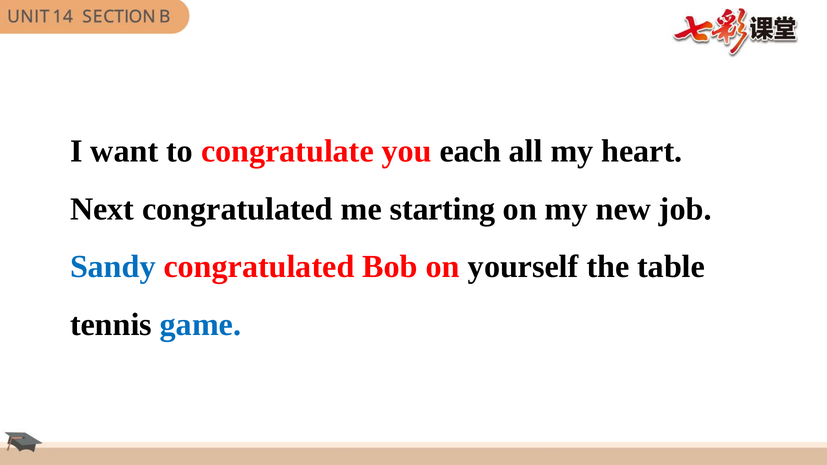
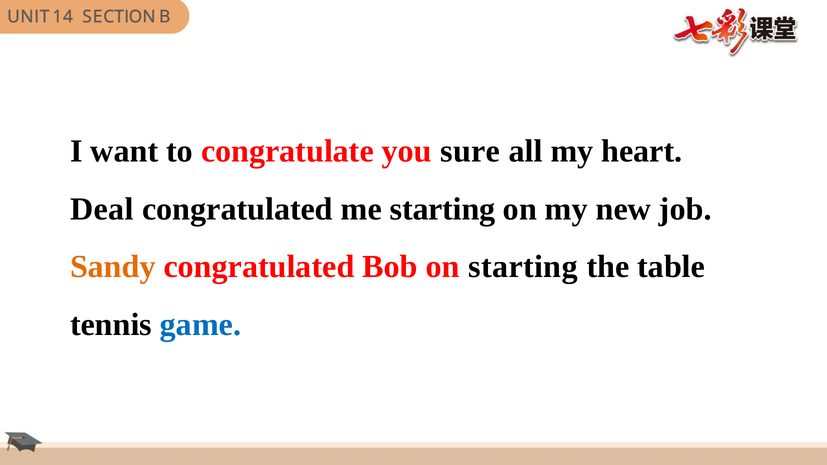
each: each -> sure
Next: Next -> Deal
Sandy colour: blue -> orange
on yourself: yourself -> starting
